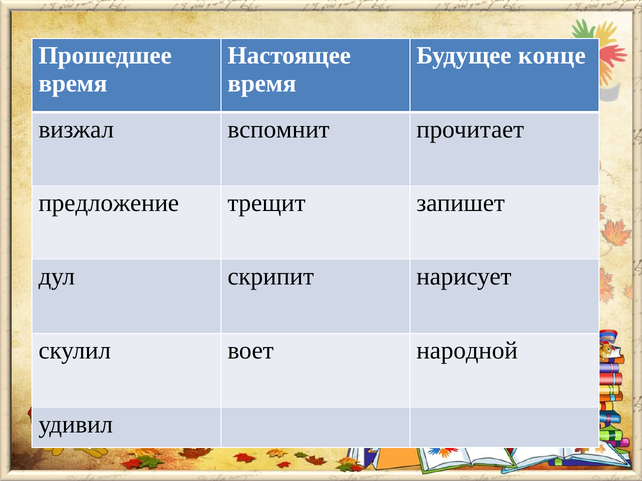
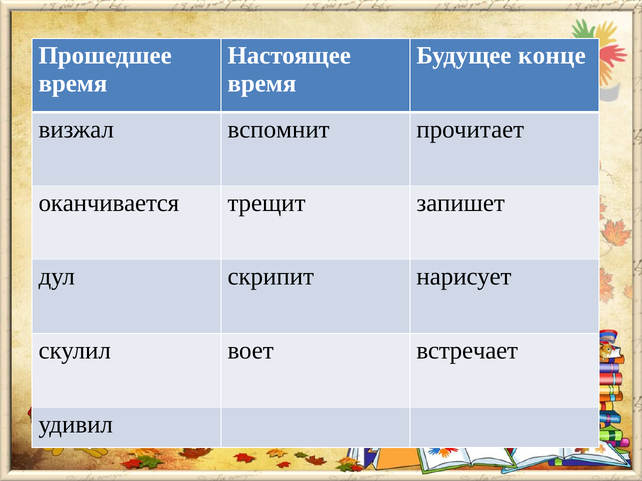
предложение: предложение -> оканчивается
народной: народной -> встречает
